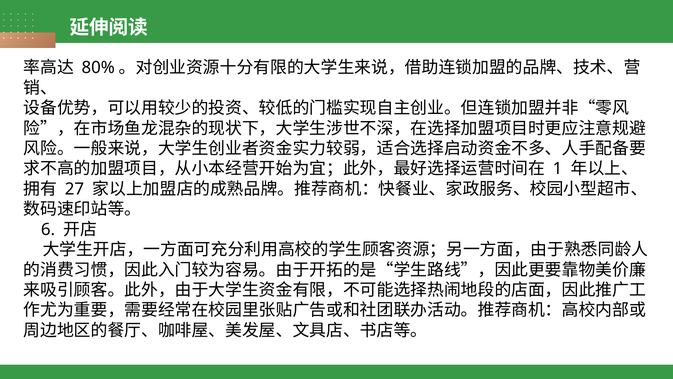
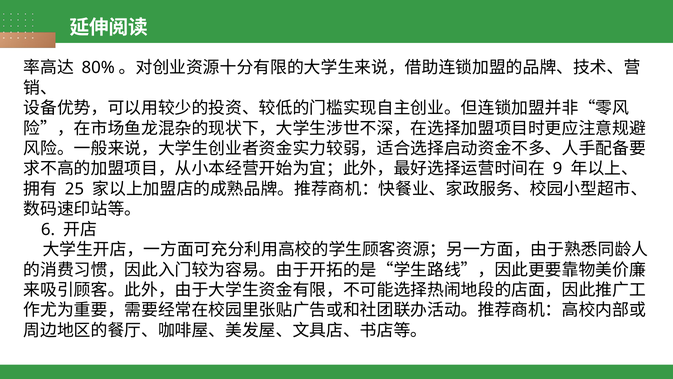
1: 1 -> 9
27: 27 -> 25
